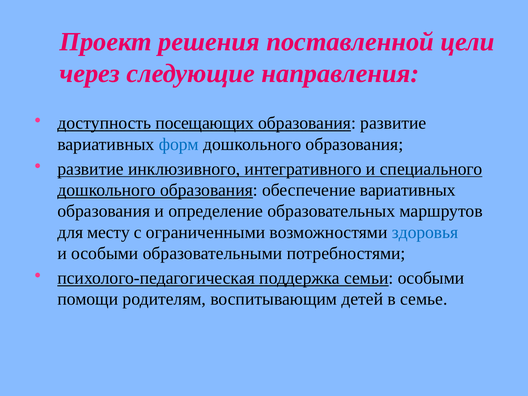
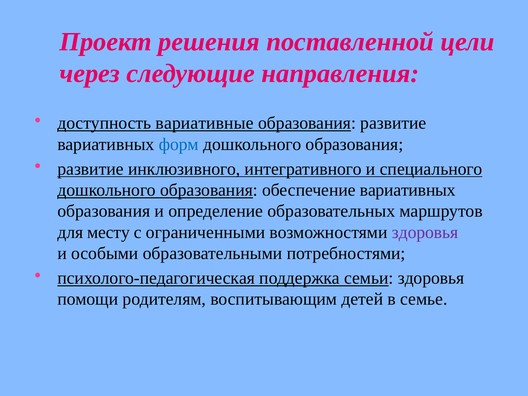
посещающих: посещающих -> вариативные
здоровья at (425, 232) colour: blue -> purple
семьи особыми: особыми -> здоровья
